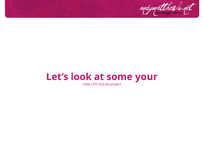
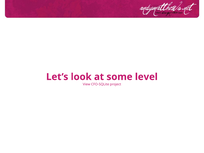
your: your -> level
